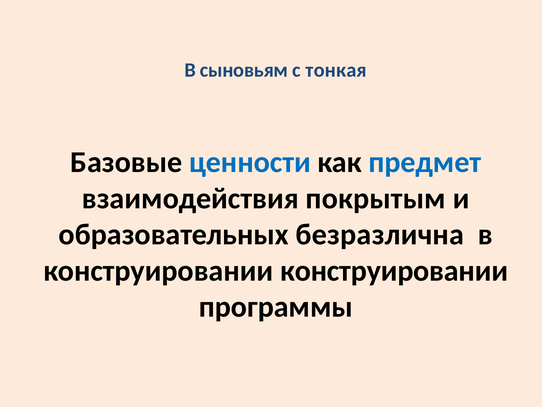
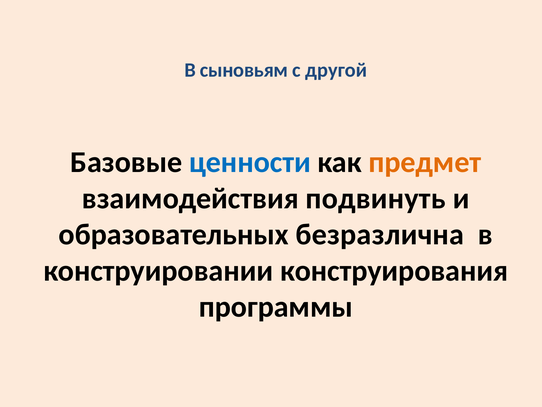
тонкая: тонкая -> другой
предмет colour: blue -> orange
покрытым: покрытым -> подвинуть
конструировании конструировании: конструировании -> конструирования
